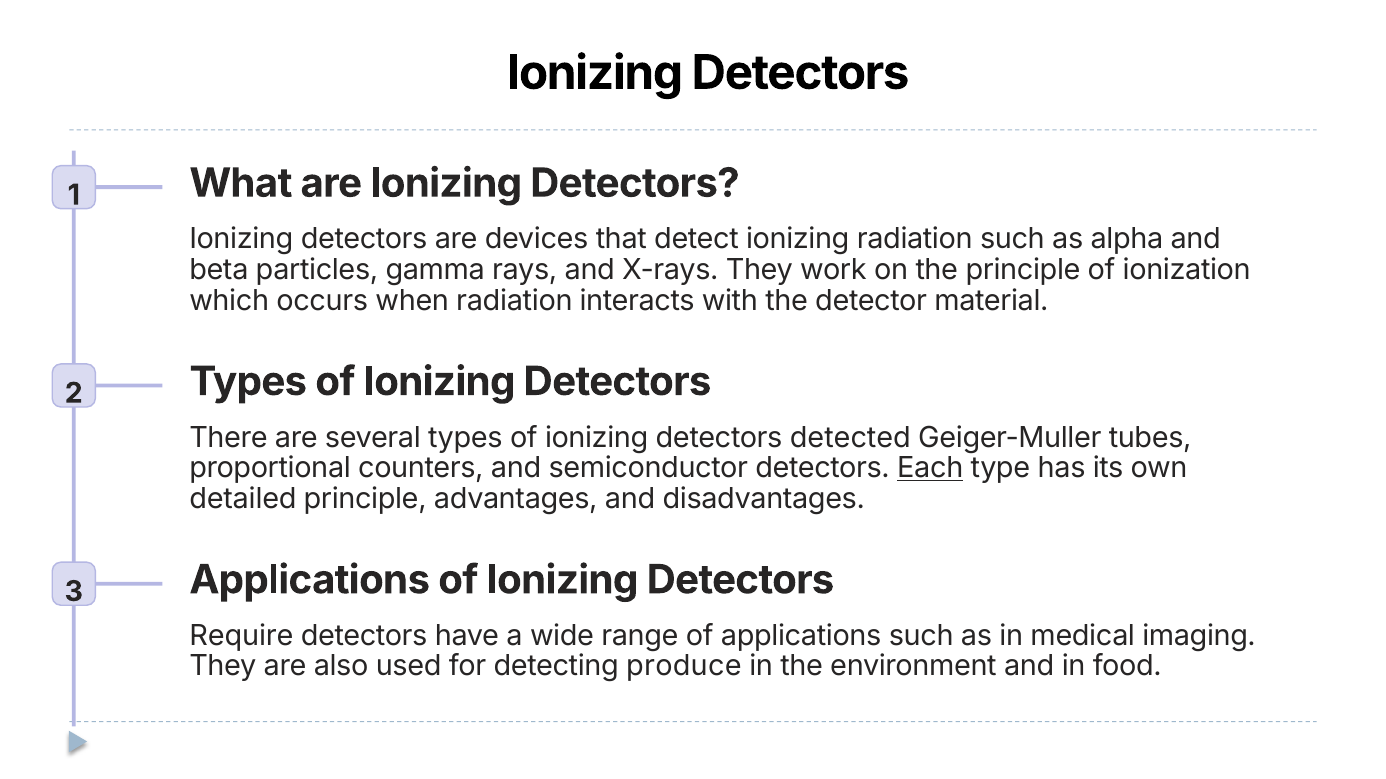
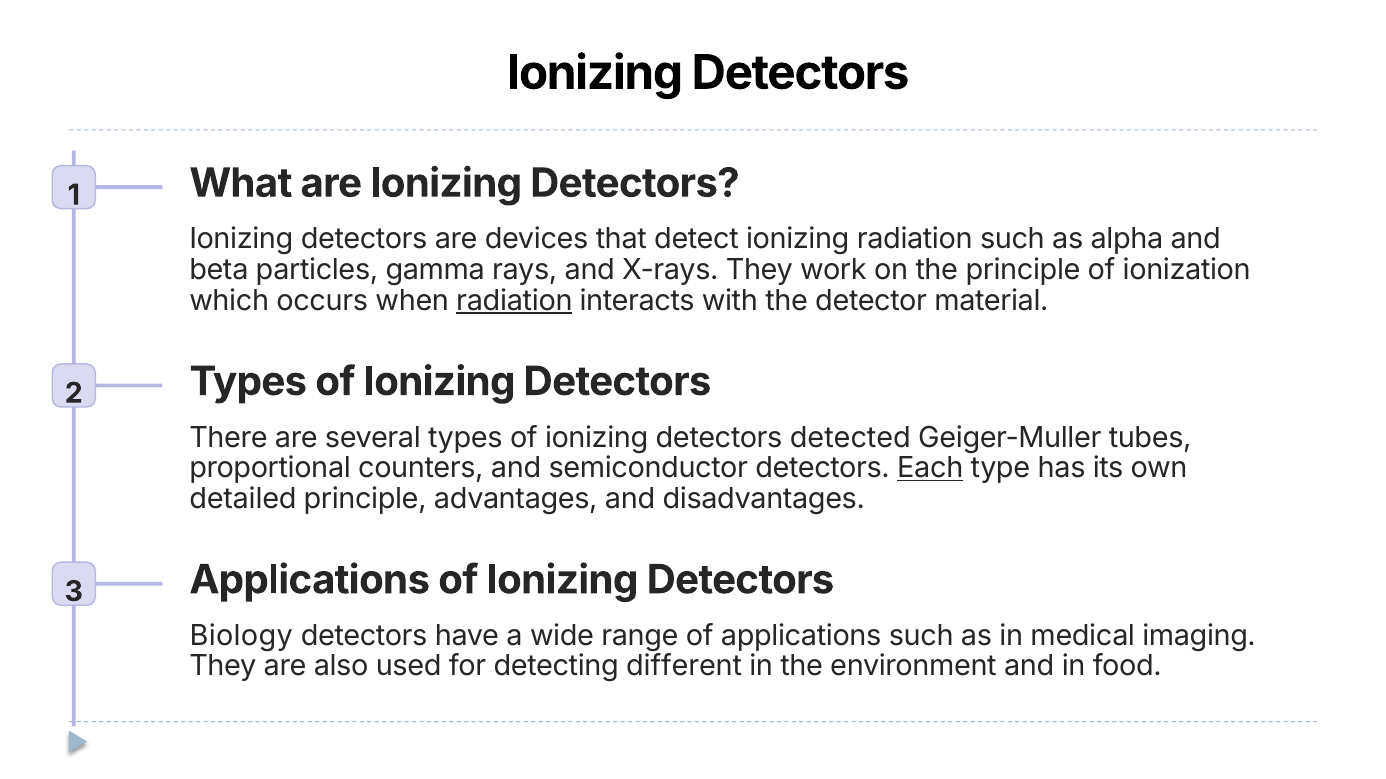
radiation at (514, 301) underline: none -> present
Require: Require -> Biology
produce: produce -> different
